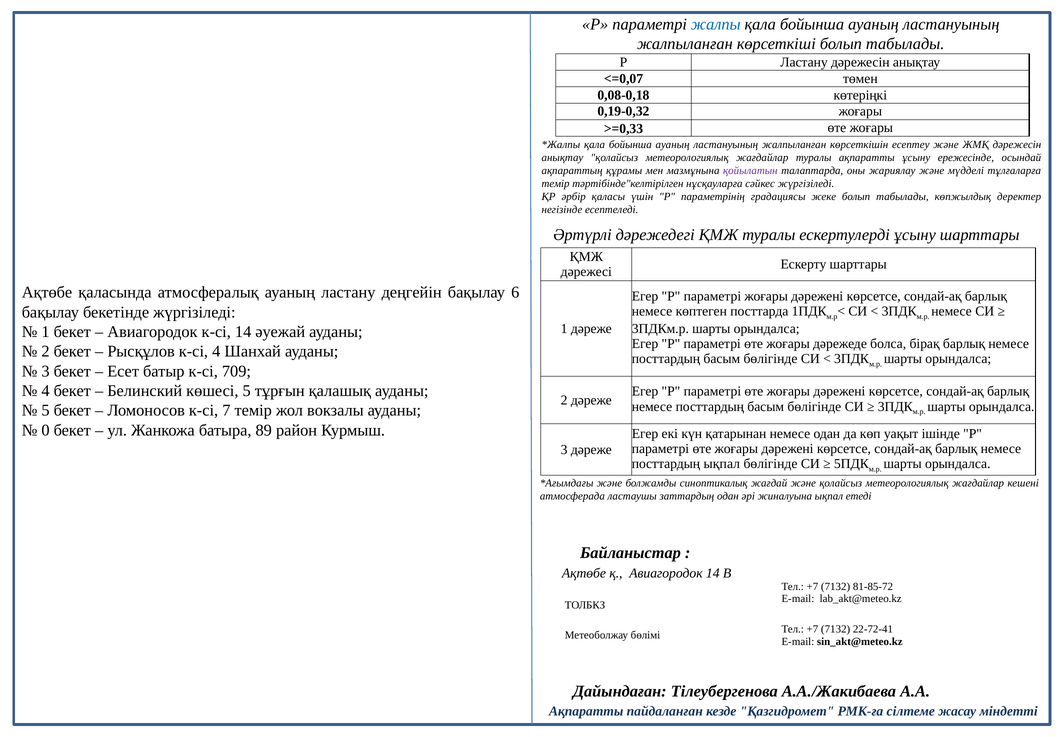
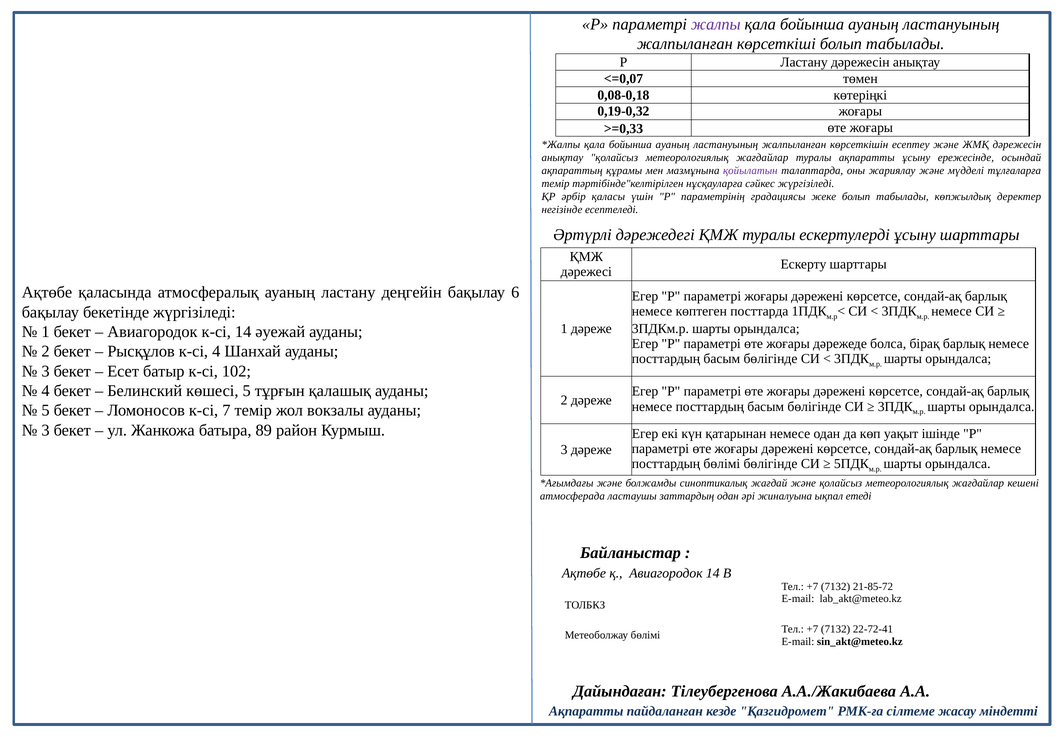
жалпы colour: blue -> purple
709: 709 -> 102
0 at (46, 430): 0 -> 3
посттардың ықпал: ықпал -> бөлімі
81-85-72: 81-85-72 -> 21-85-72
